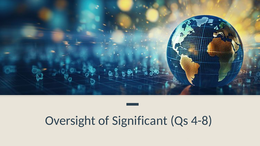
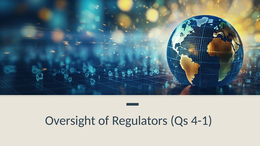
Significant: Significant -> Regulators
4-8: 4-8 -> 4-1
